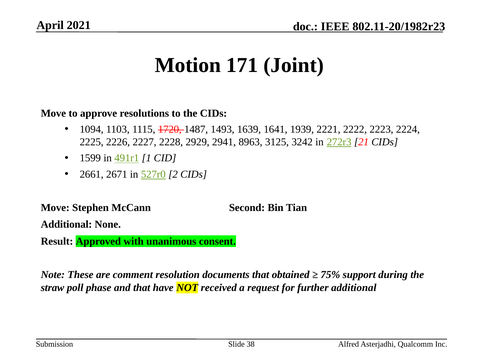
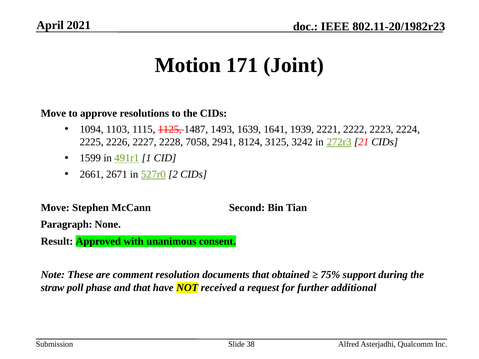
1720: 1720 -> 1125
2929: 2929 -> 7058
8963: 8963 -> 8124
Additional at (66, 225): Additional -> Paragraph
